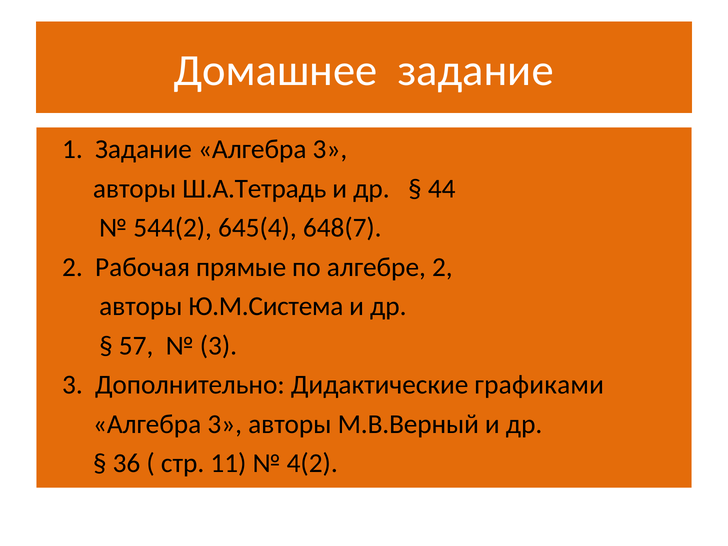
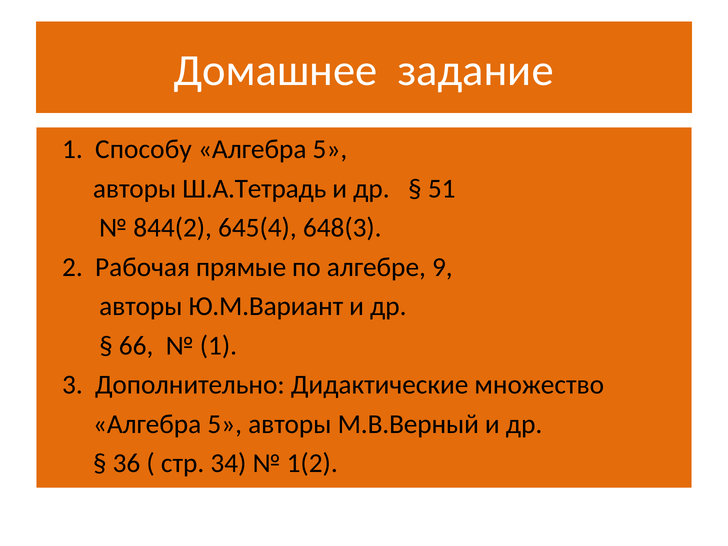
1 Задание: Задание -> Способу
3 at (330, 149): 3 -> 5
44: 44 -> 51
544(2: 544(2 -> 844(2
648(7: 648(7 -> 648(3
алгебре 2: 2 -> 9
Ю.М.Система: Ю.М.Система -> Ю.М.Вариант
57: 57 -> 66
3 at (218, 346): 3 -> 1
графиками: графиками -> множество
3 at (225, 424): 3 -> 5
11: 11 -> 34
4(2: 4(2 -> 1(2
